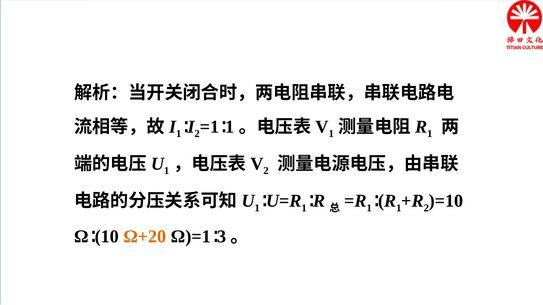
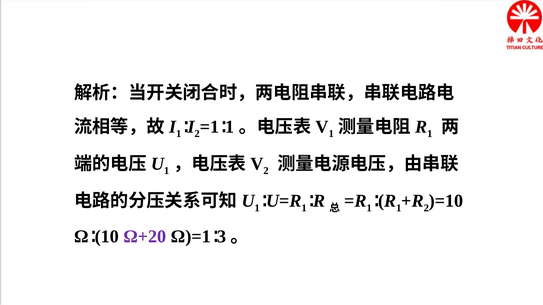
Ω+20 colour: orange -> purple
